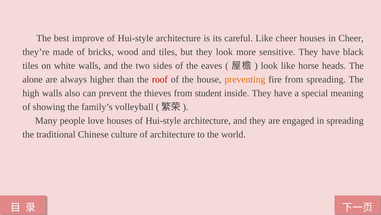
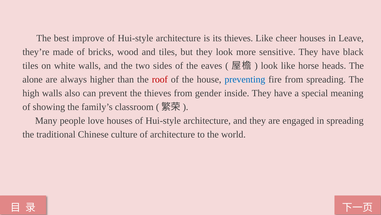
its careful: careful -> thieves
in Cheer: Cheer -> Leave
preventing colour: orange -> blue
student: student -> gender
volleyball: volleyball -> classroom
